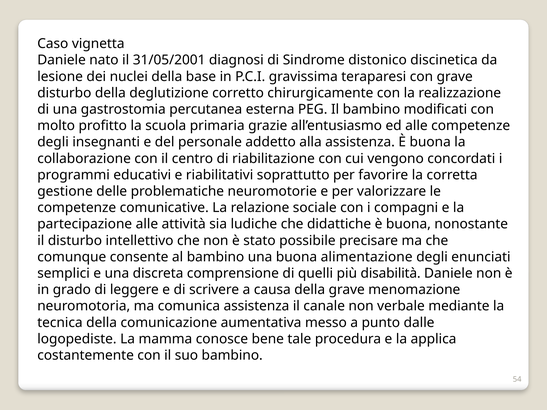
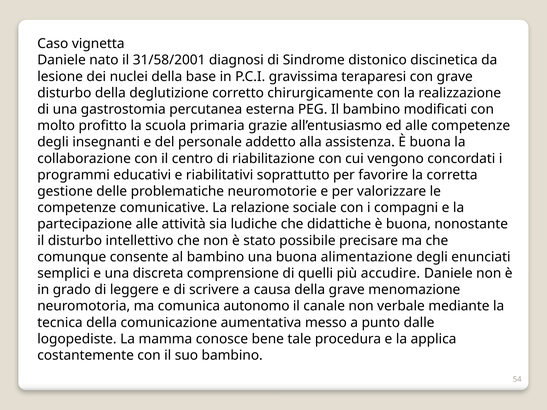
31/05/2001: 31/05/2001 -> 31/58/2001
disabilità: disabilità -> accudire
comunica assistenza: assistenza -> autonomo
